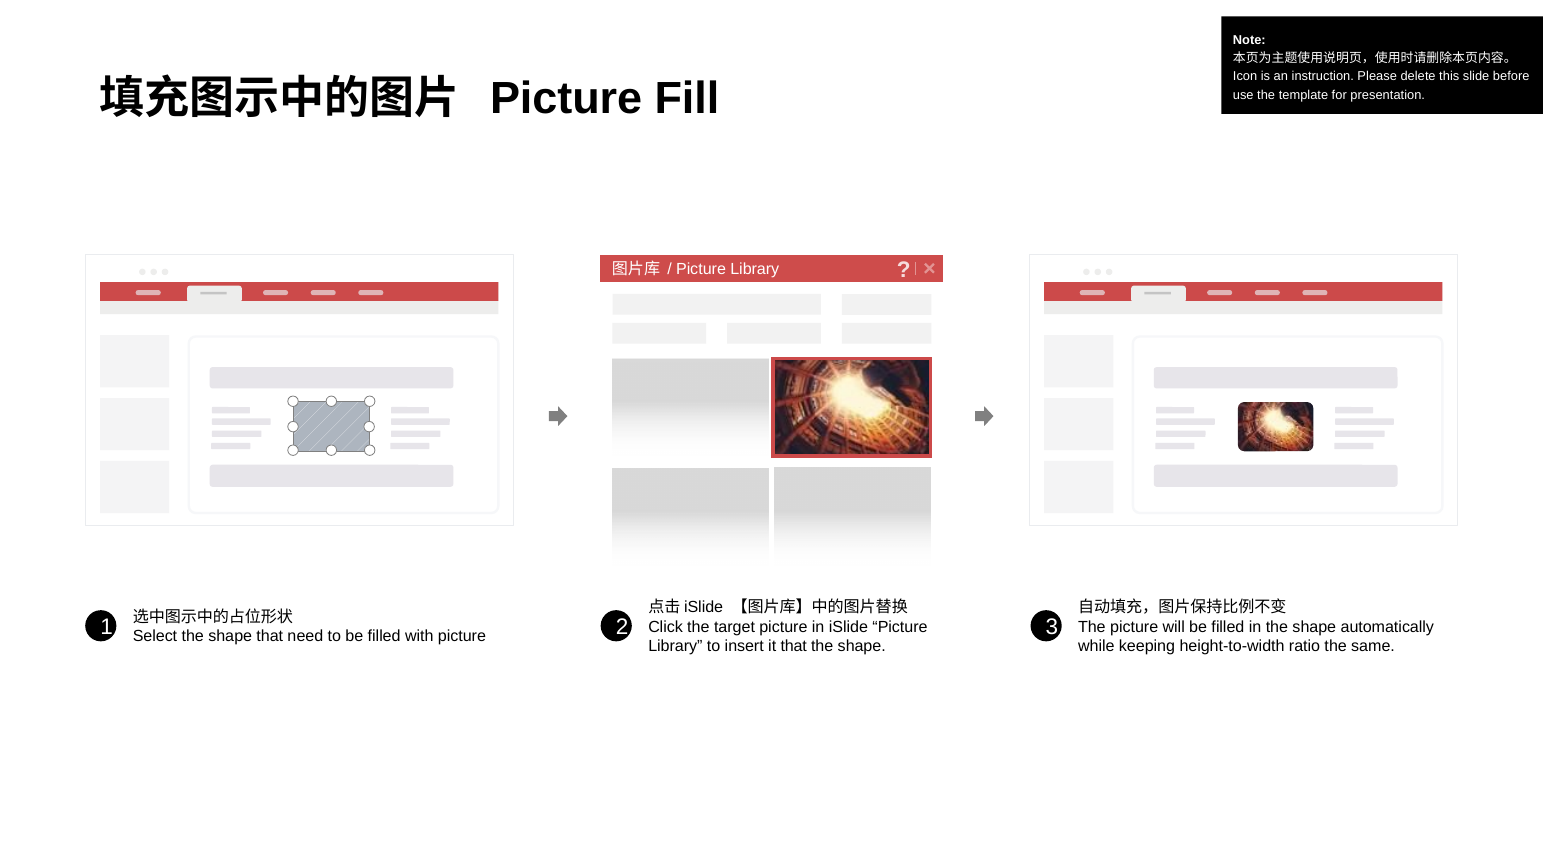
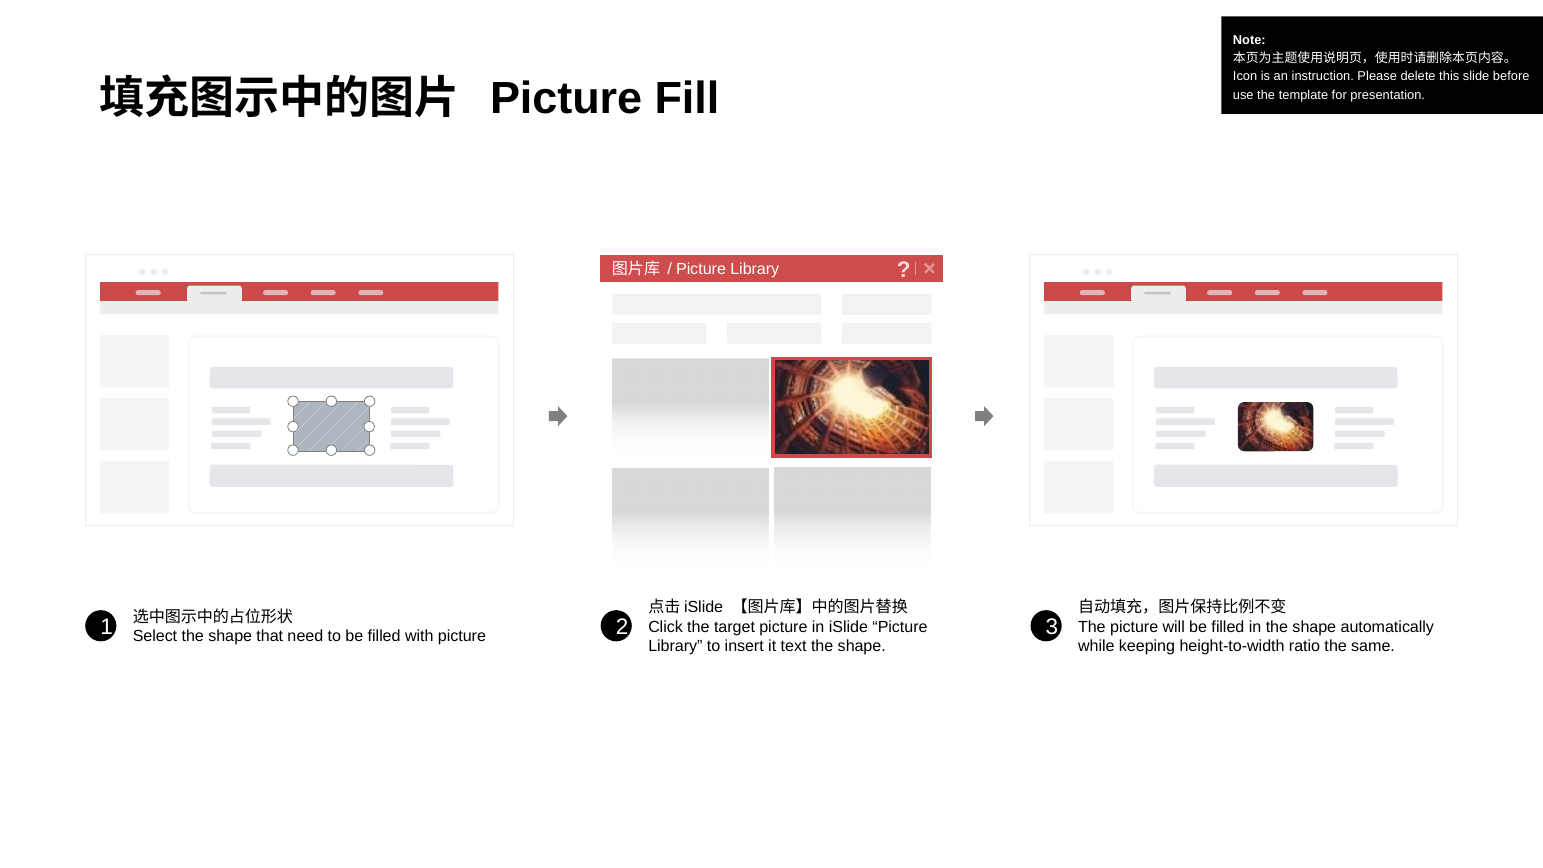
it that: that -> text
